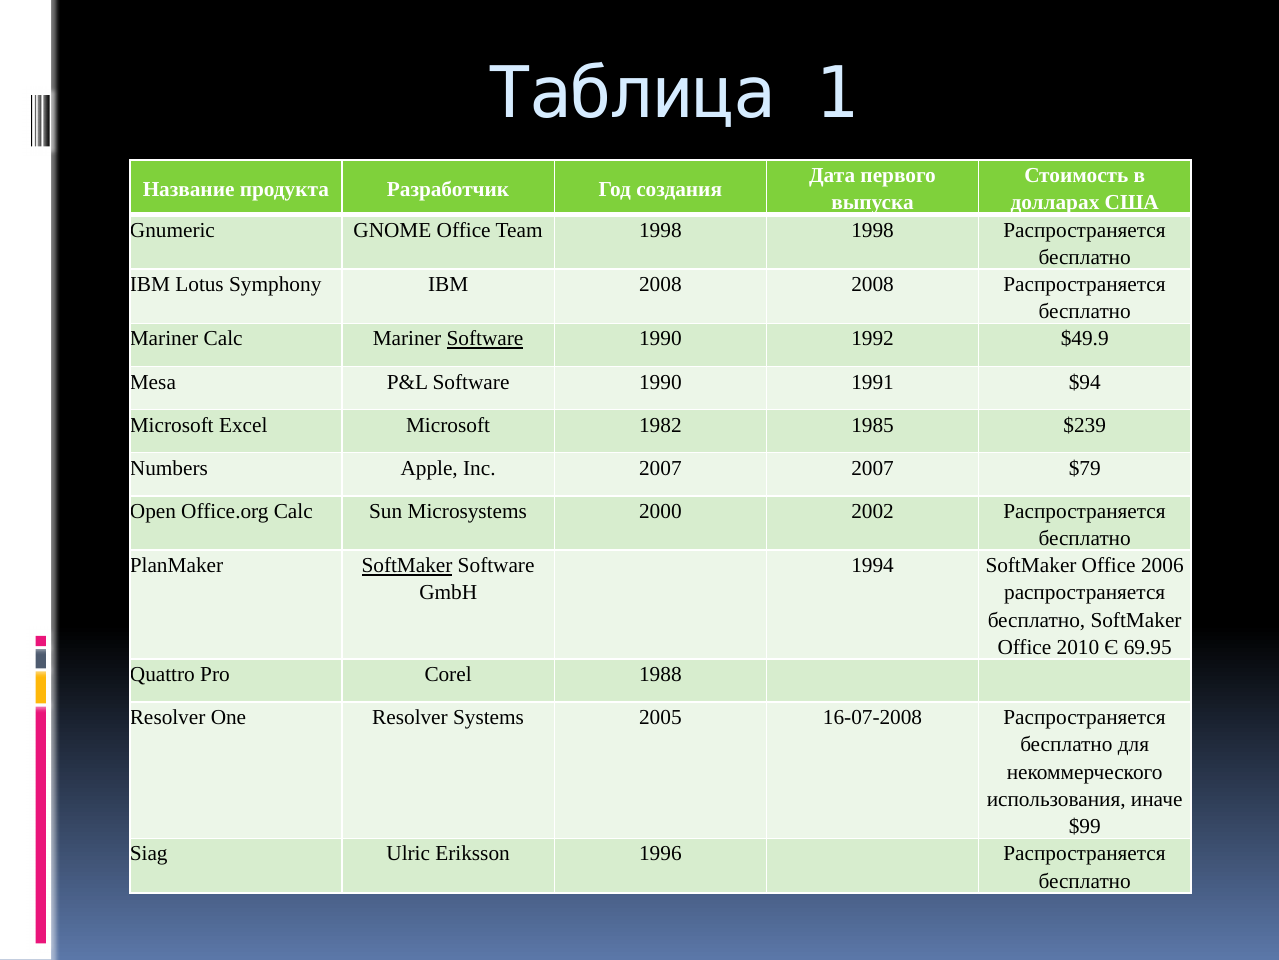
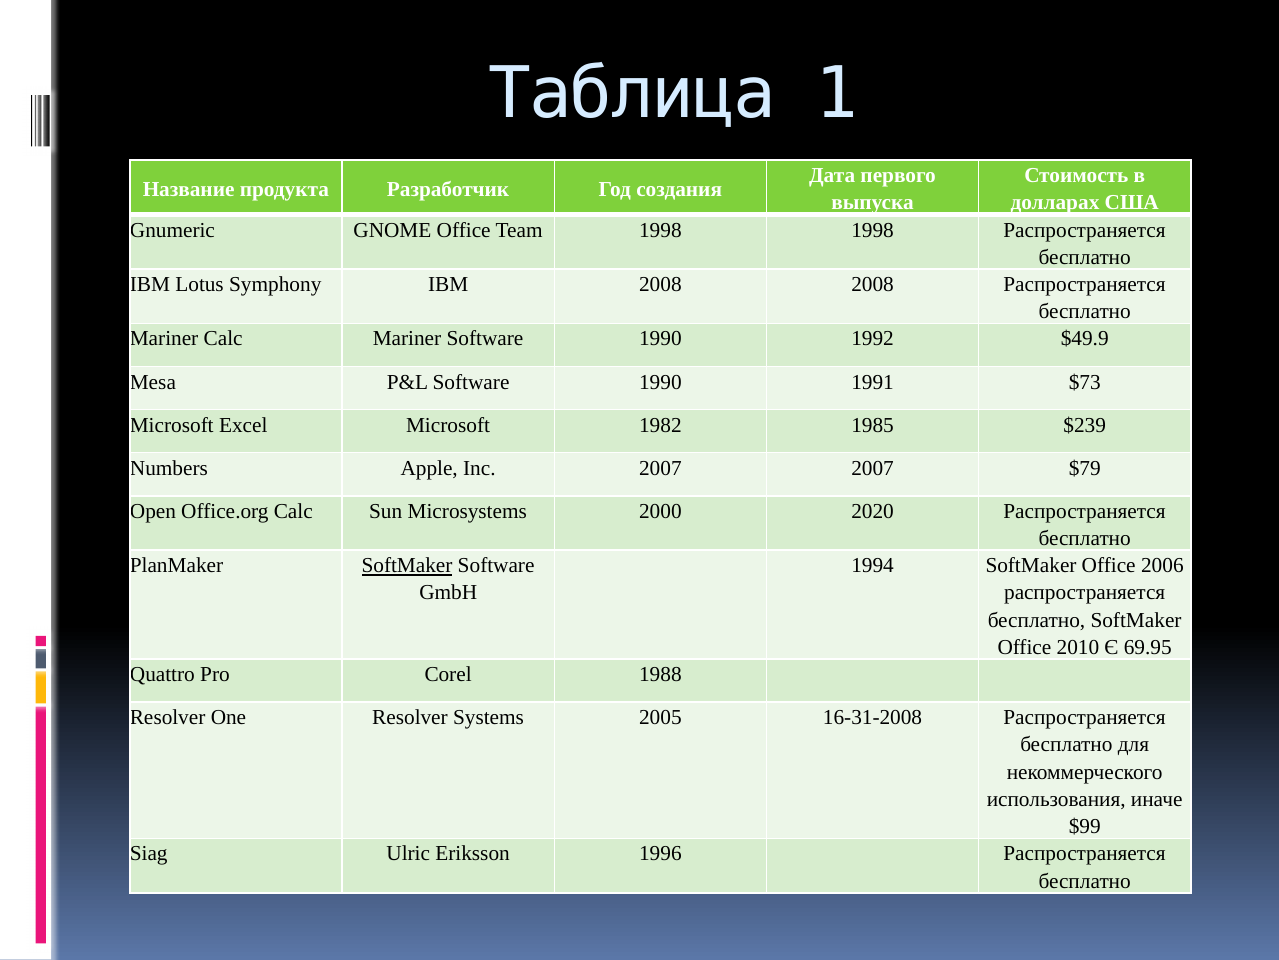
Software at (485, 339) underline: present -> none
$94: $94 -> $73
2002: 2002 -> 2020
16-07-2008: 16-07-2008 -> 16-31-2008
